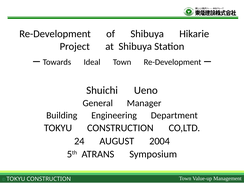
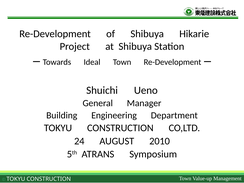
2004: 2004 -> 2010
